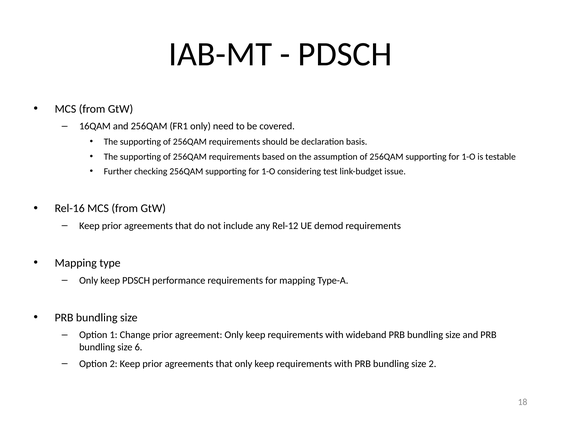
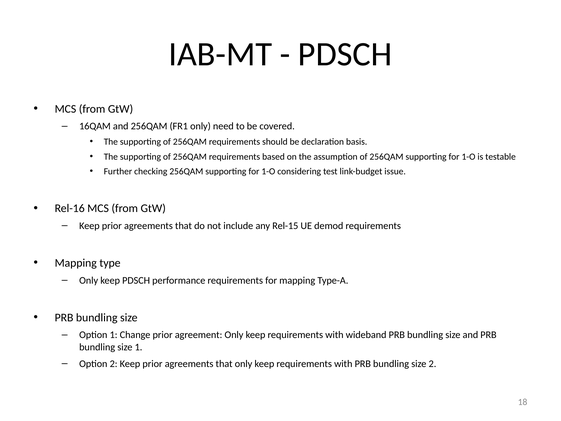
Rel-12: Rel-12 -> Rel-15
size 6: 6 -> 1
